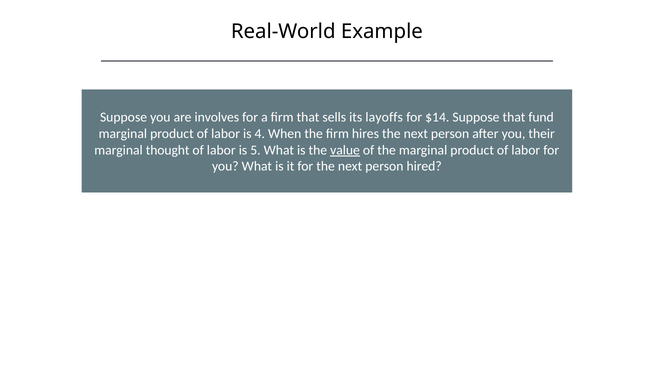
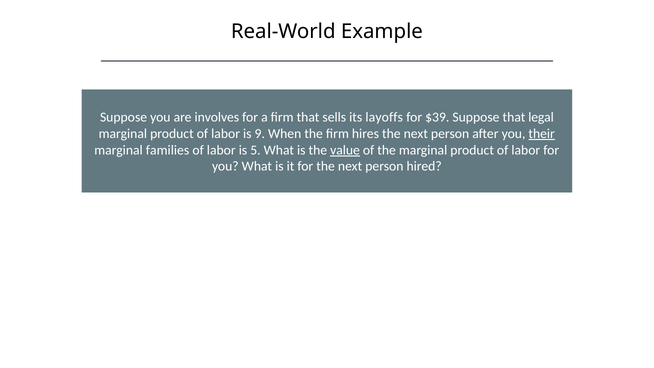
$14: $14 -> $39
fund: fund -> legal
4: 4 -> 9
their underline: none -> present
thought: thought -> families
